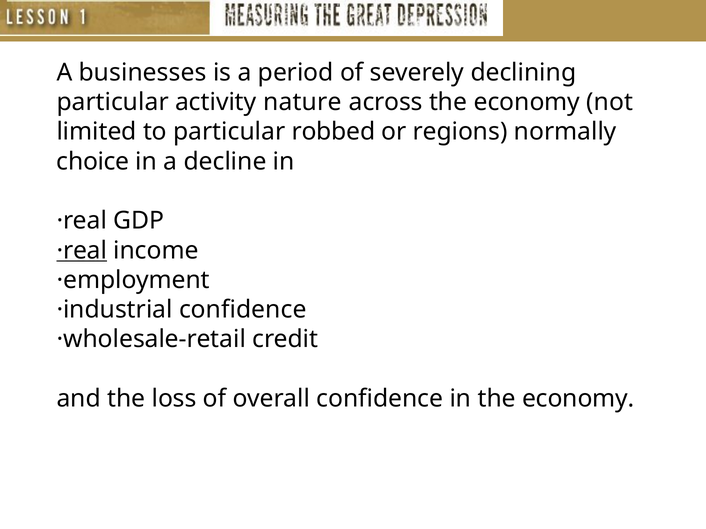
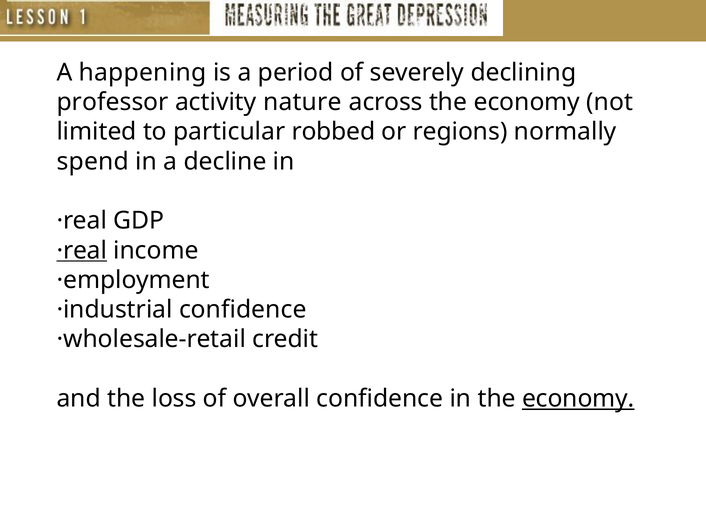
businesses: businesses -> happening
particular at (113, 102): particular -> professor
choice: choice -> spend
economy at (578, 399) underline: none -> present
